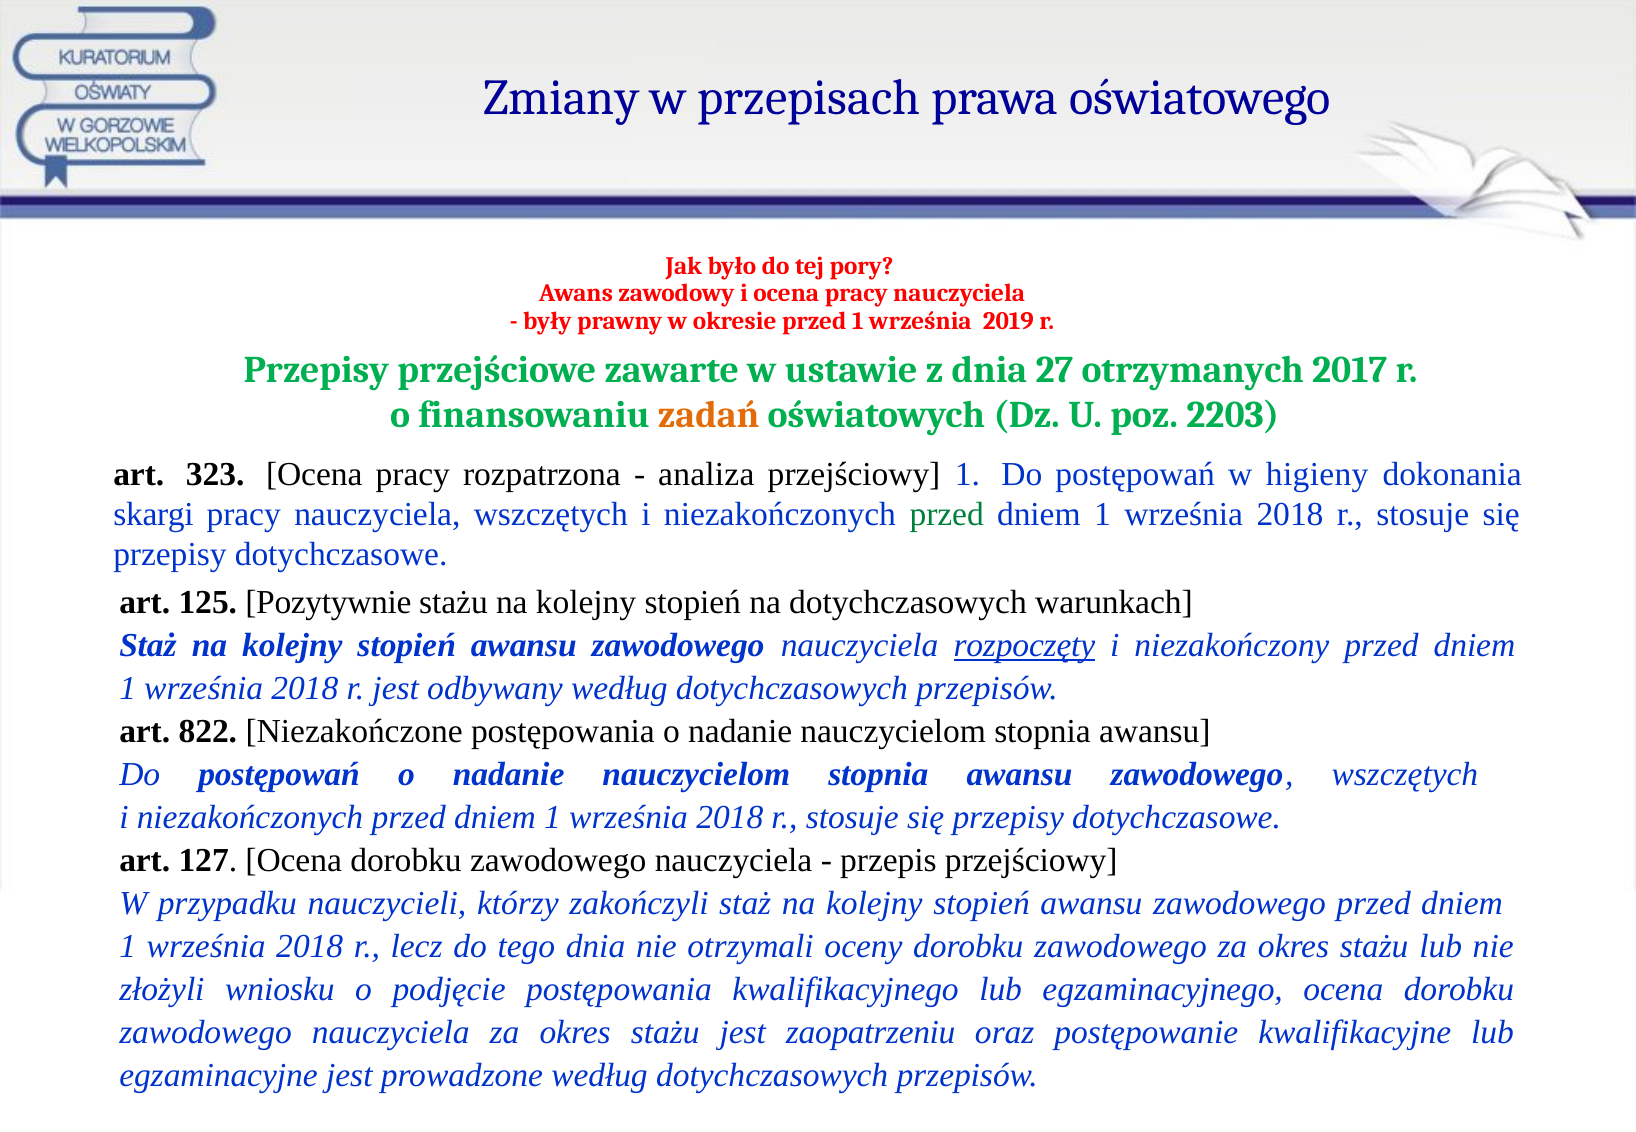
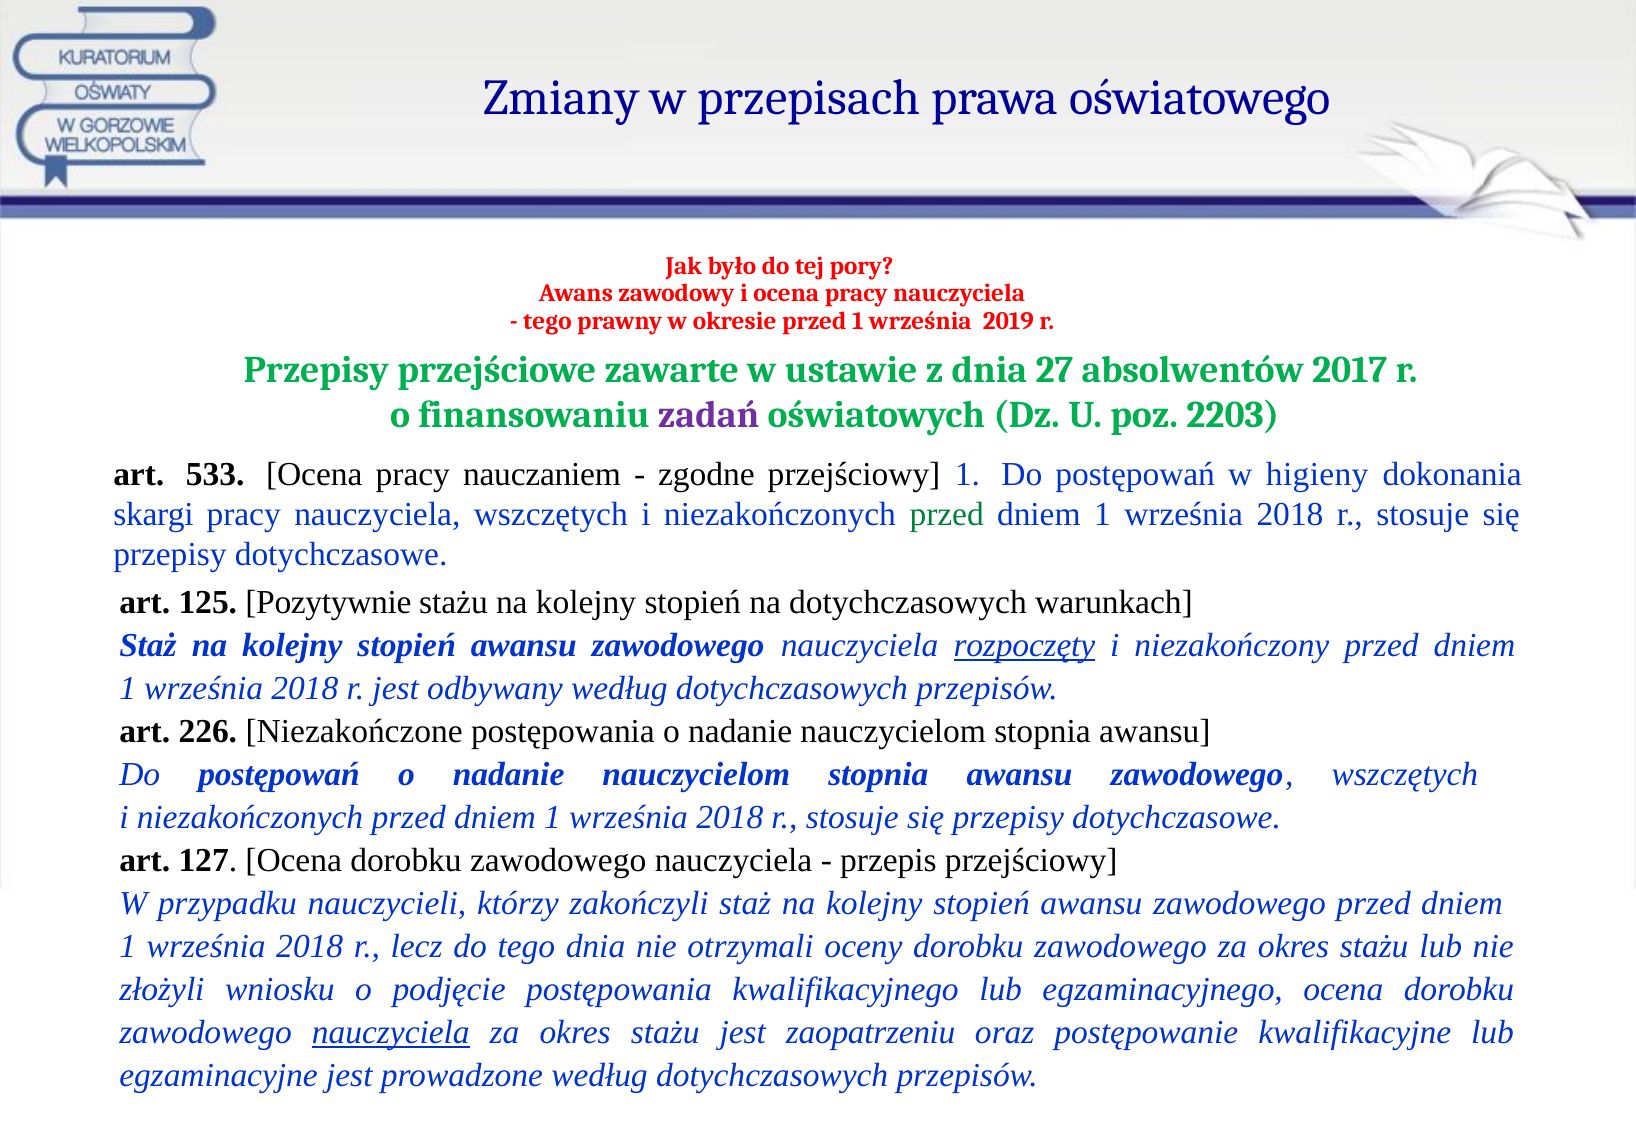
były at (547, 321): były -> tego
otrzymanych: otrzymanych -> absolwentów
zadań colour: orange -> purple
323: 323 -> 533
rozpatrzona: rozpatrzona -> nauczaniem
analiza: analiza -> zgodne
822: 822 -> 226
nauczyciela at (391, 1033) underline: none -> present
